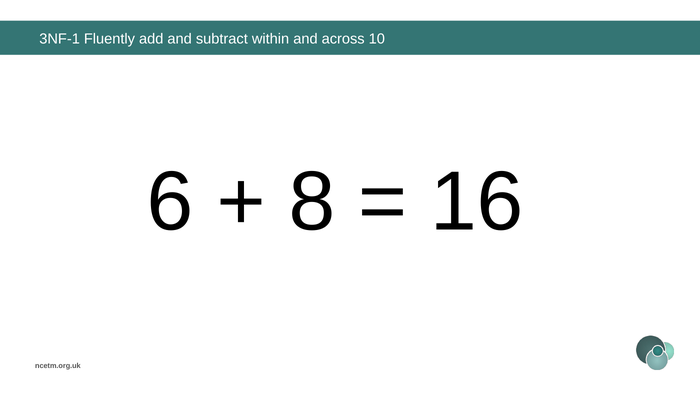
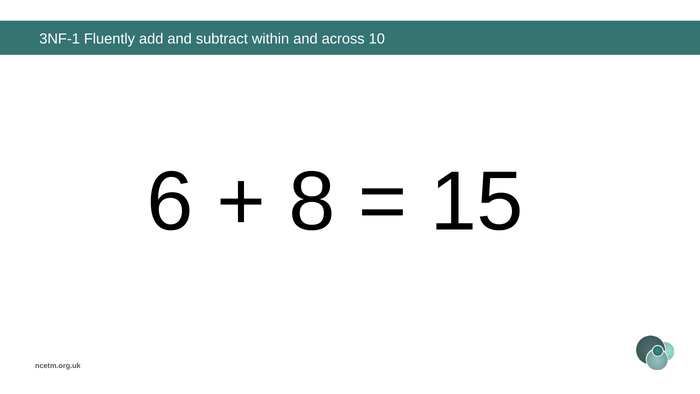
16: 16 -> 15
